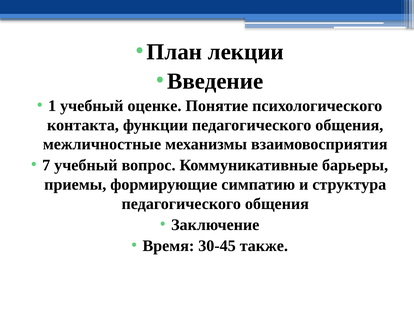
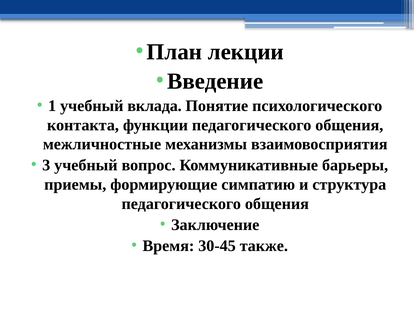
оценке: оценке -> вклада
7: 7 -> 3
